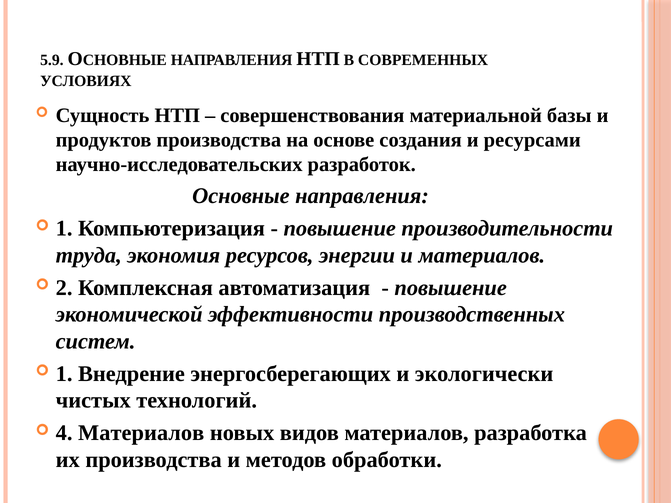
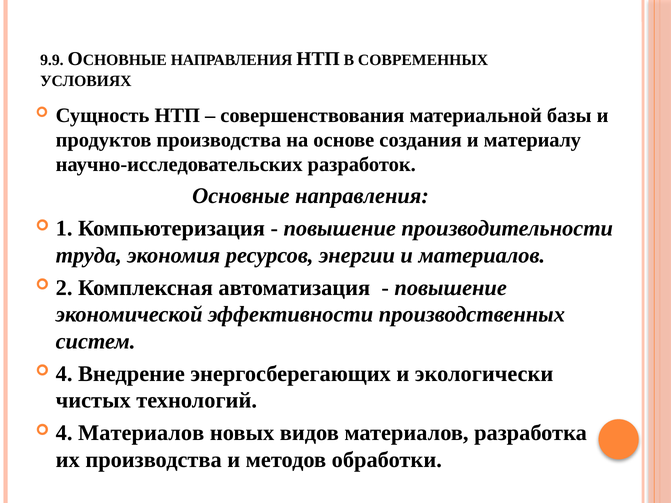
5.9: 5.9 -> 9.9
ресурсами: ресурсами -> материалу
1 at (64, 374): 1 -> 4
